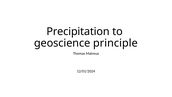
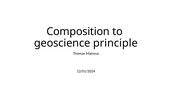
Precipitation: Precipitation -> Composition
